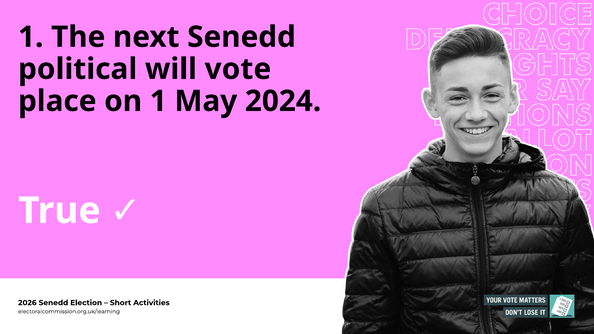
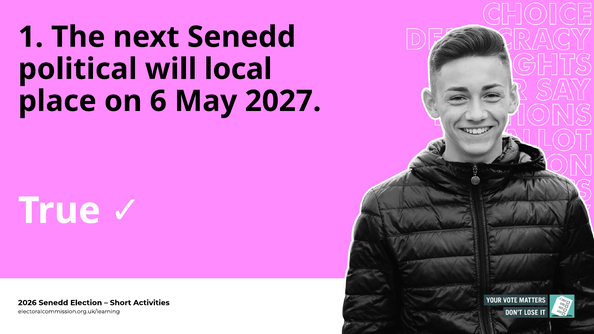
vote: vote -> local
on 1: 1 -> 6
2024: 2024 -> 2027
